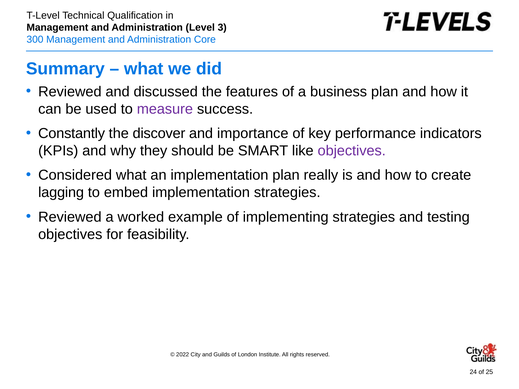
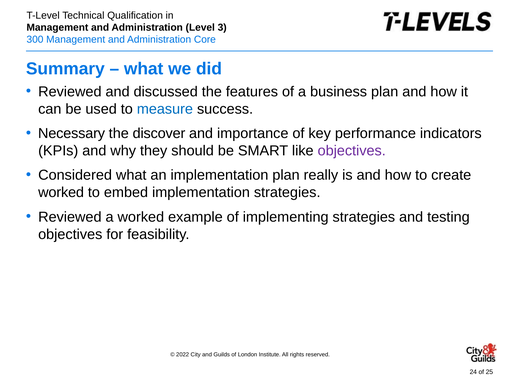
measure colour: purple -> blue
Constantly: Constantly -> Necessary
lagging at (61, 193): lagging -> worked
